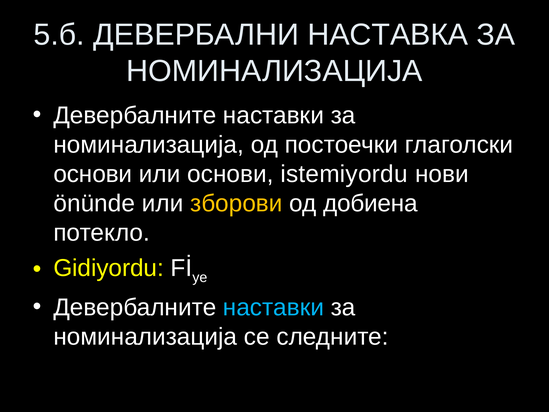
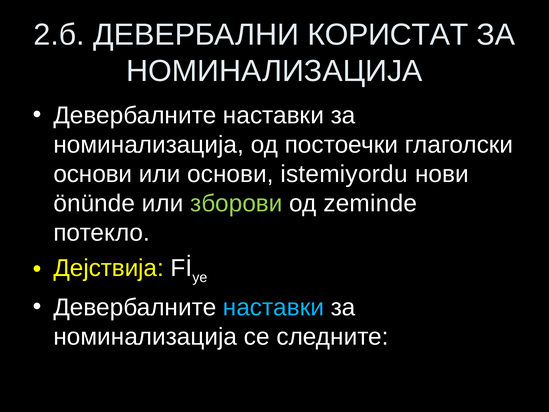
5.б: 5.б -> 2.б
НАСТАВКА: НАСТАВКА -> КОРИСТАТ
зборови colour: yellow -> light green
добиена: добиена -> zeminde
Gidiyordu: Gidiyordu -> Дејствија
